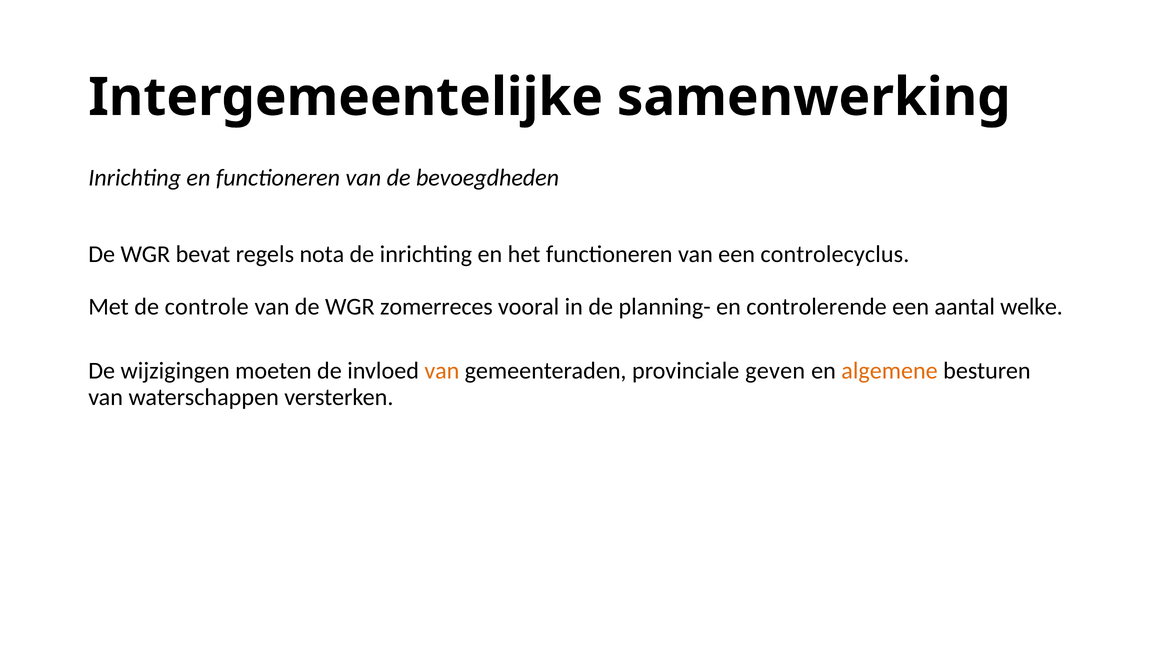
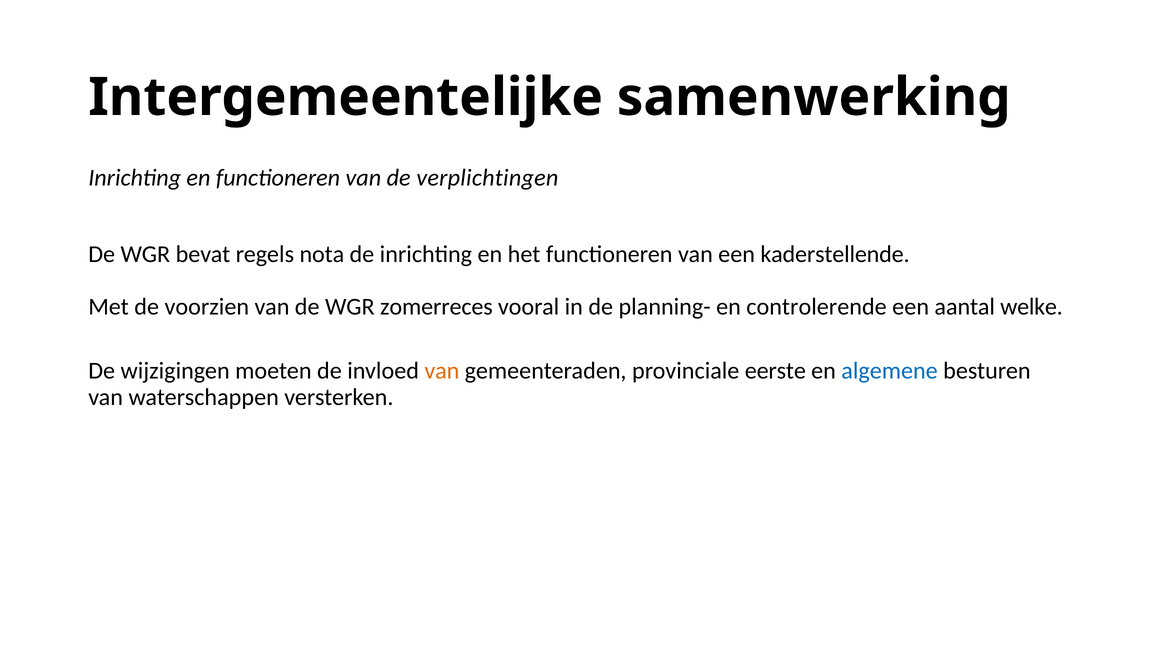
bevoegdheden: bevoegdheden -> verplichtingen
controlecyclus: controlecyclus -> kaderstellende
controle: controle -> voorzien
geven: geven -> eerste
algemene colour: orange -> blue
